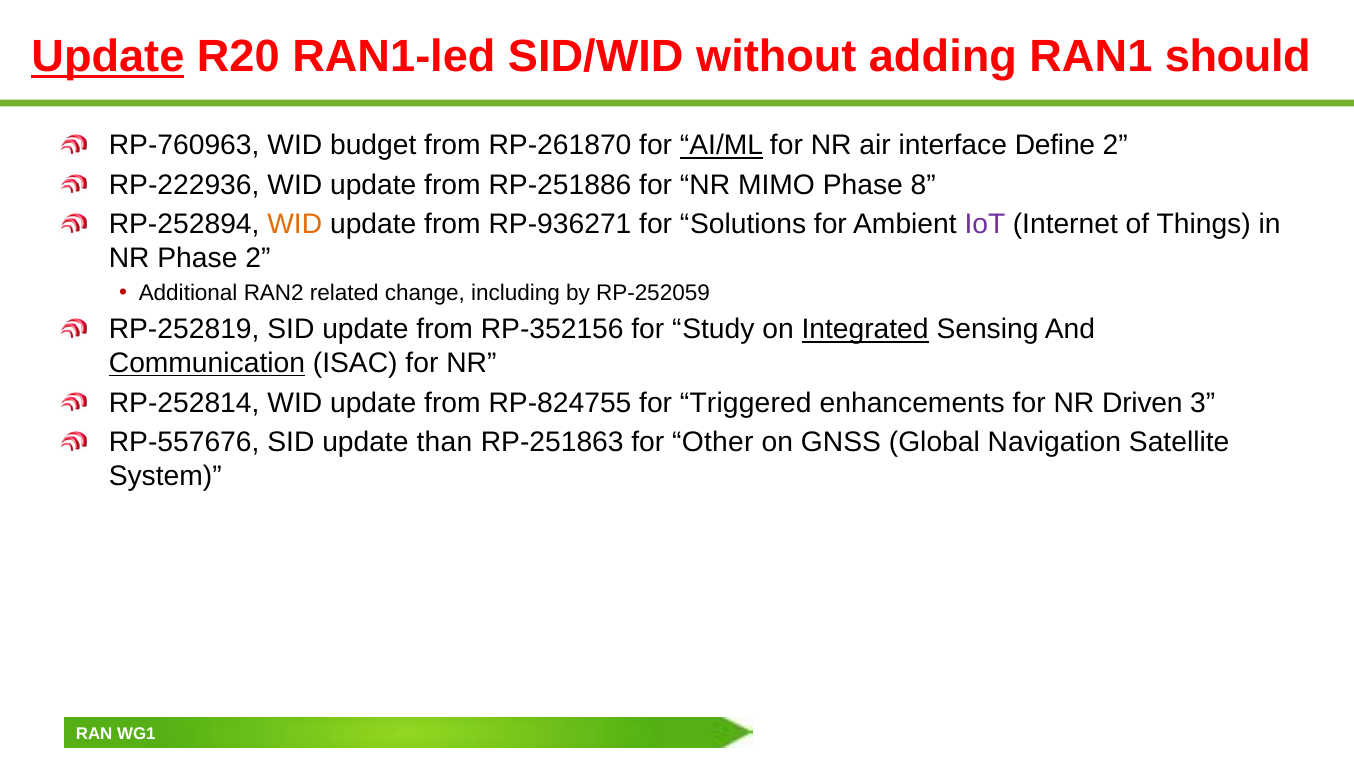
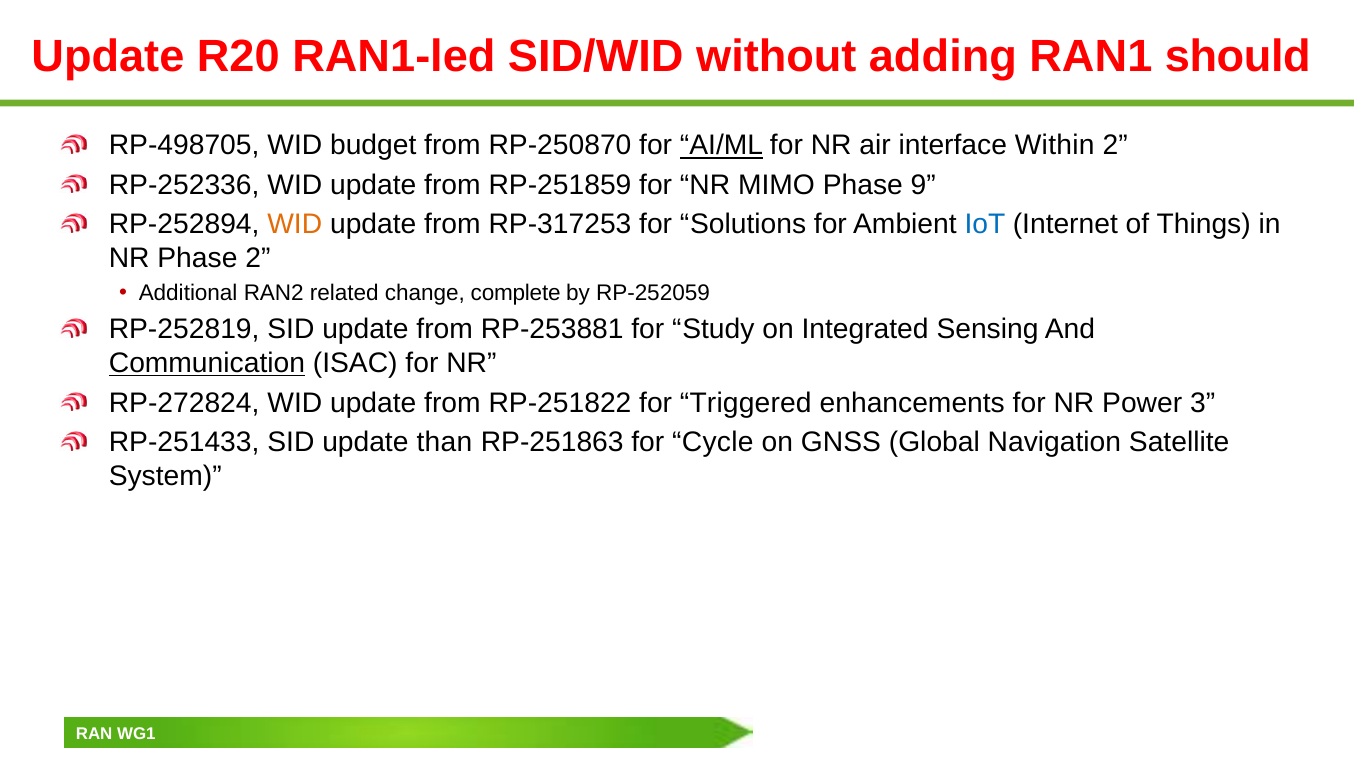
Update at (108, 57) underline: present -> none
RP-760963: RP-760963 -> RP-498705
RP-261870: RP-261870 -> RP-250870
Define: Define -> Within
RP-222936: RP-222936 -> RP-252336
RP-251886: RP-251886 -> RP-251859
8: 8 -> 9
RP-936271: RP-936271 -> RP-317253
IoT colour: purple -> blue
including: including -> complete
RP-352156: RP-352156 -> RP-253881
Integrated underline: present -> none
RP-252814: RP-252814 -> RP-272824
RP-824755: RP-824755 -> RP-251822
Driven: Driven -> Power
RP-557676: RP-557676 -> RP-251433
Other: Other -> Cycle
